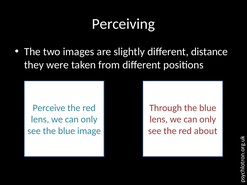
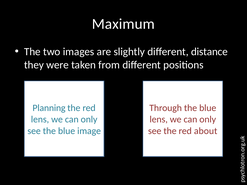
Perceiving: Perceiving -> Maximum
Perceive: Perceive -> Planning
